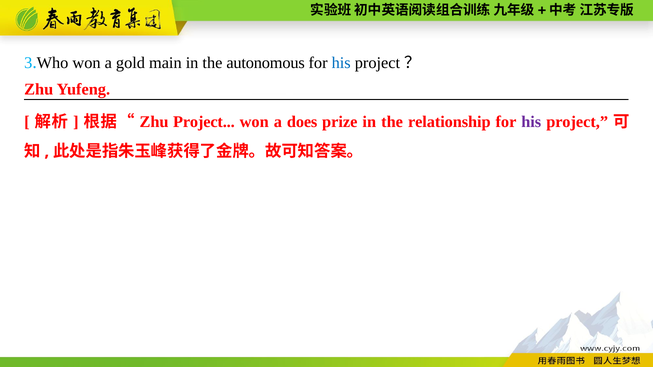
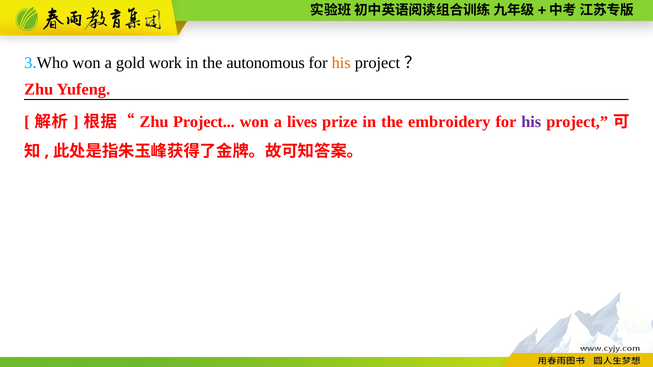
main: main -> work
his at (341, 63) colour: blue -> orange
does: does -> lives
relationship: relationship -> embroidery
